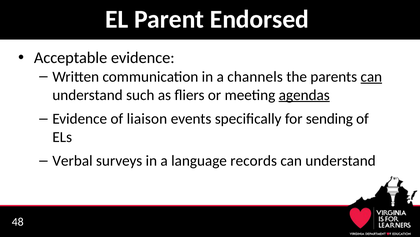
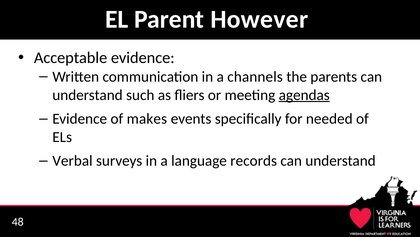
Endorsed: Endorsed -> However
can at (371, 76) underline: present -> none
liaison: liaison -> makes
sending: sending -> needed
